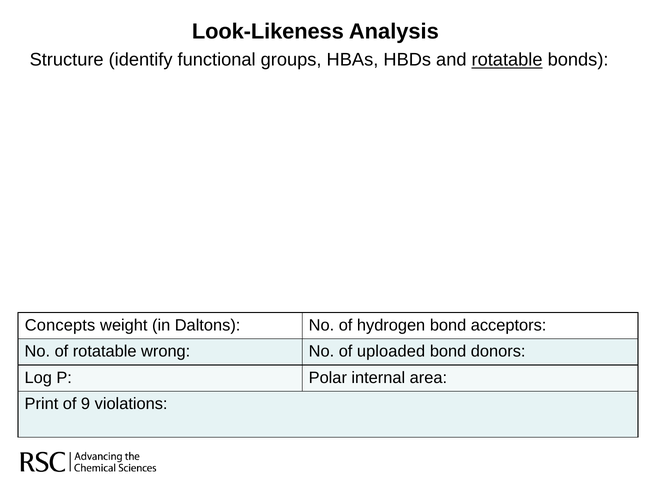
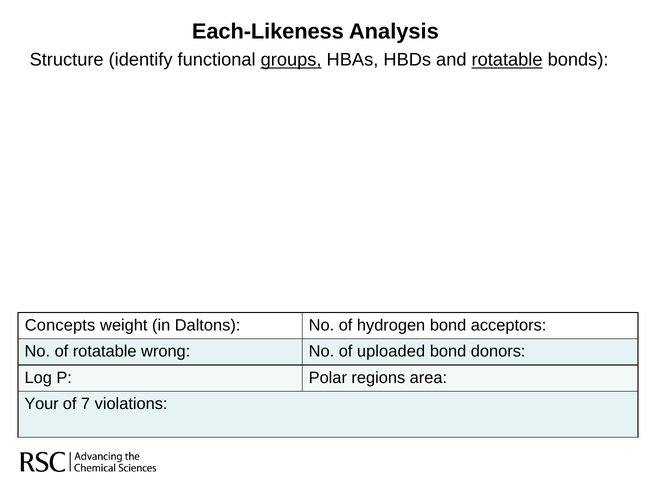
Look-Likeness: Look-Likeness -> Each-Likeness
groups underline: none -> present
internal: internal -> regions
Print: Print -> Your
9: 9 -> 7
